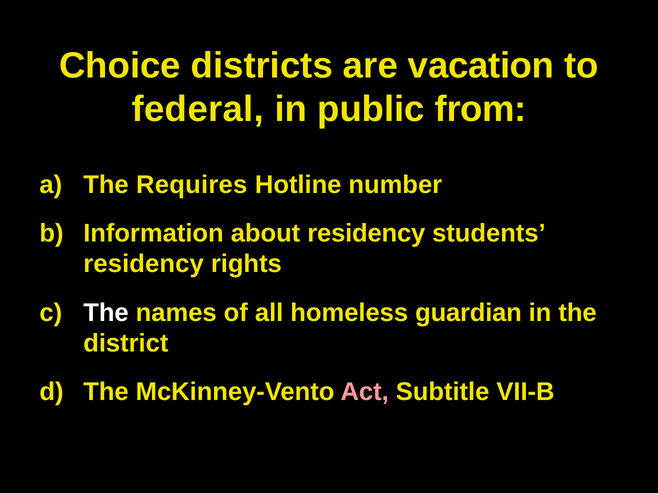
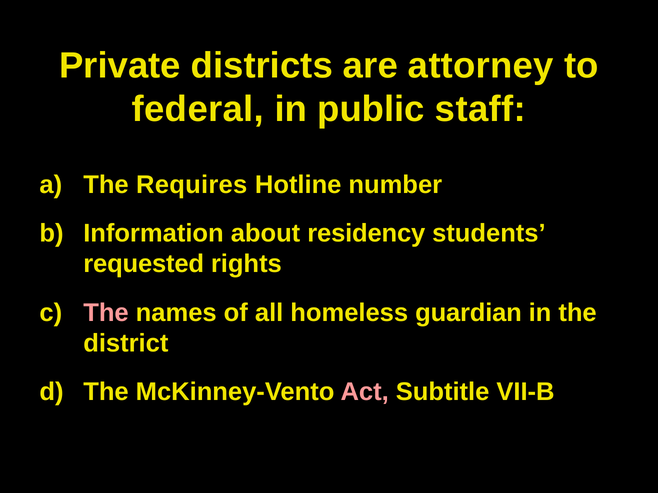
Choice: Choice -> Private
vacation: vacation -> attorney
from: from -> staff
residency at (144, 264): residency -> requested
The at (106, 313) colour: white -> pink
